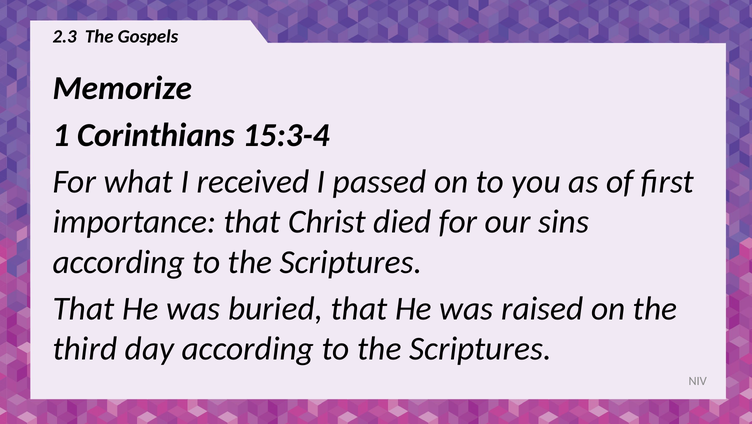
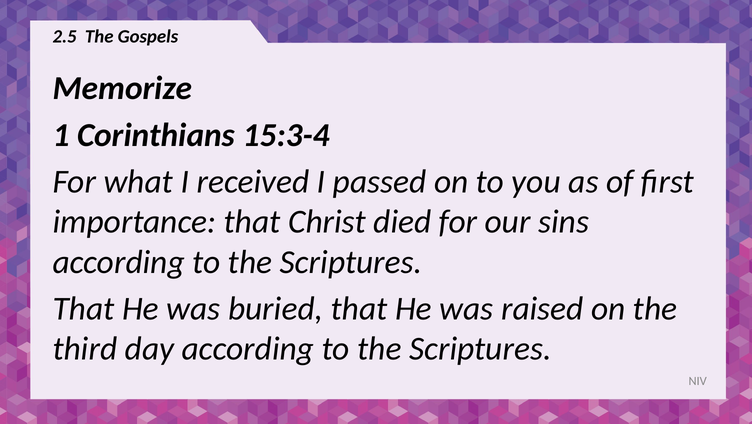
2.3: 2.3 -> 2.5
